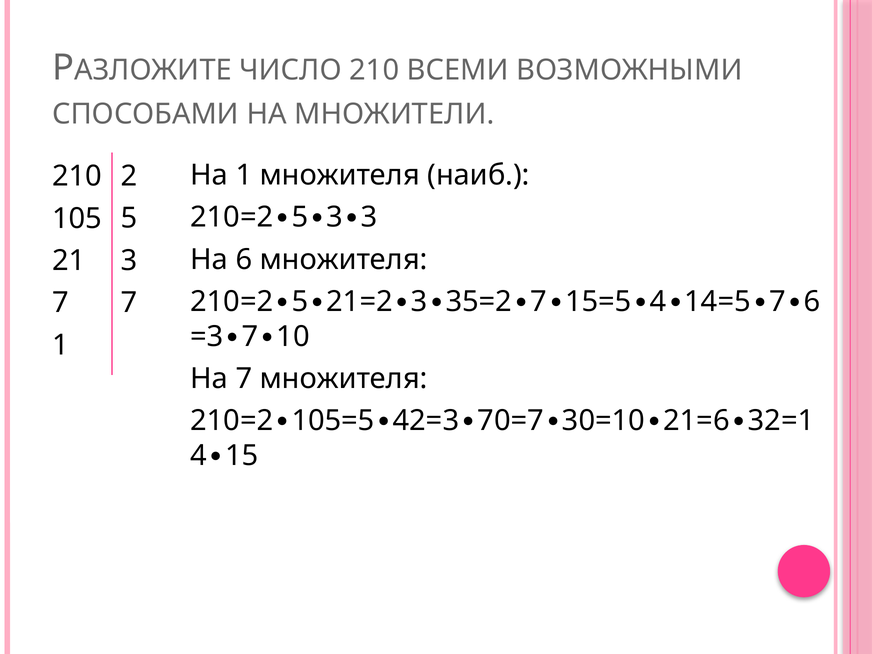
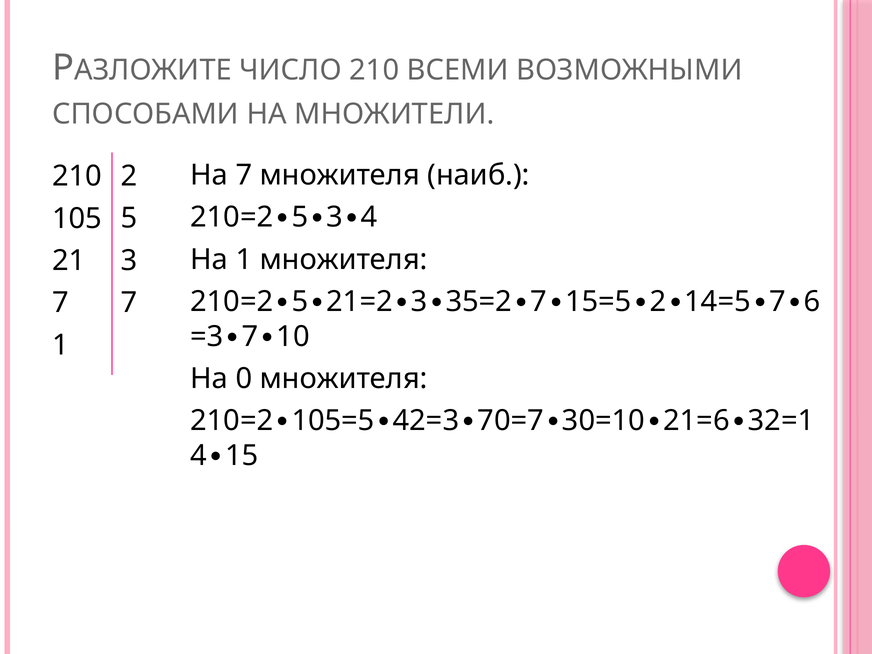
На 1: 1 -> 7
3 3: 3 -> 4
На 6: 6 -> 1
4 at (658, 302): 4 -> 2
На 7: 7 -> 0
